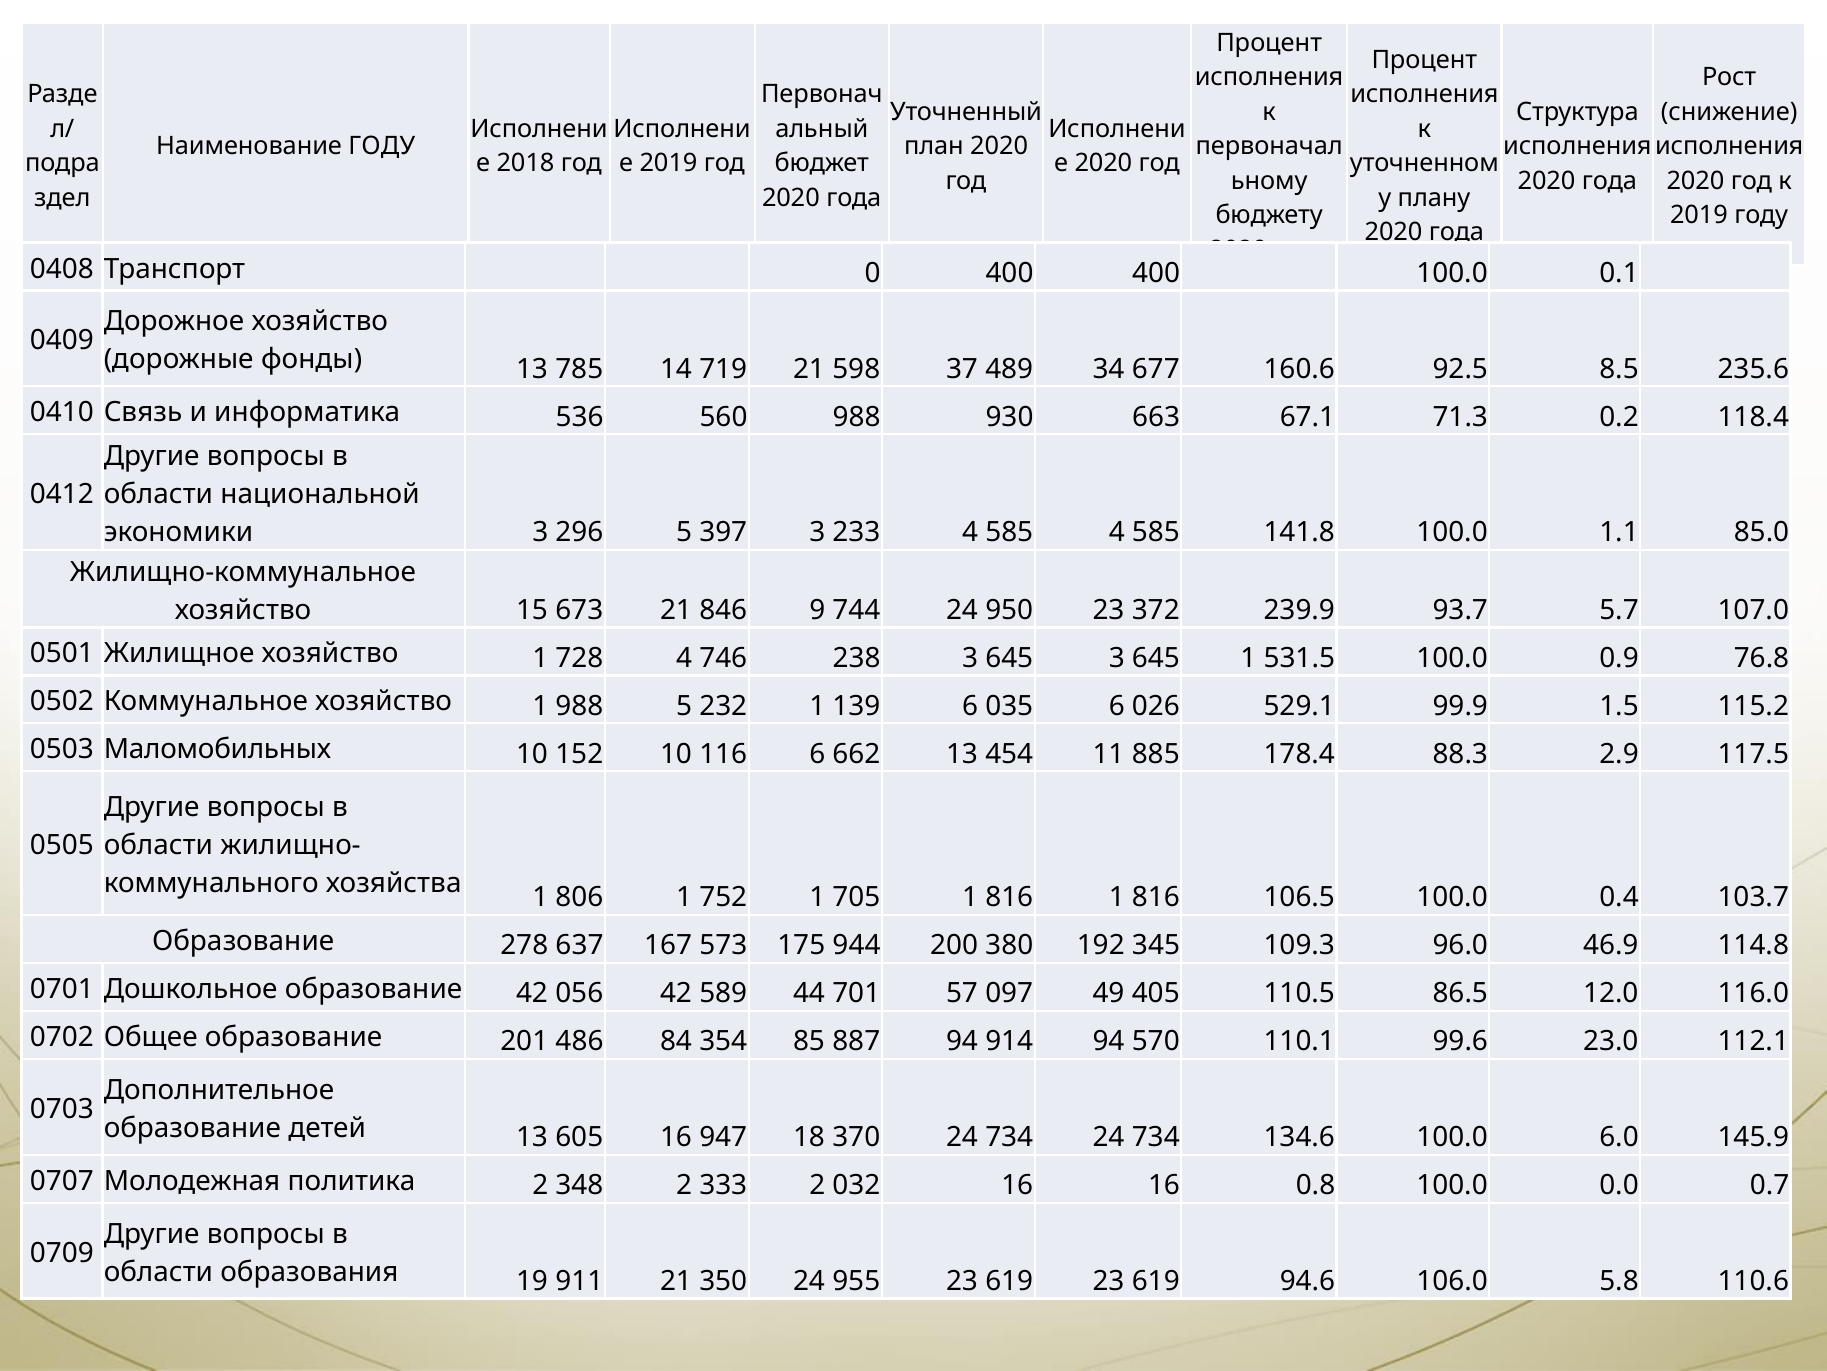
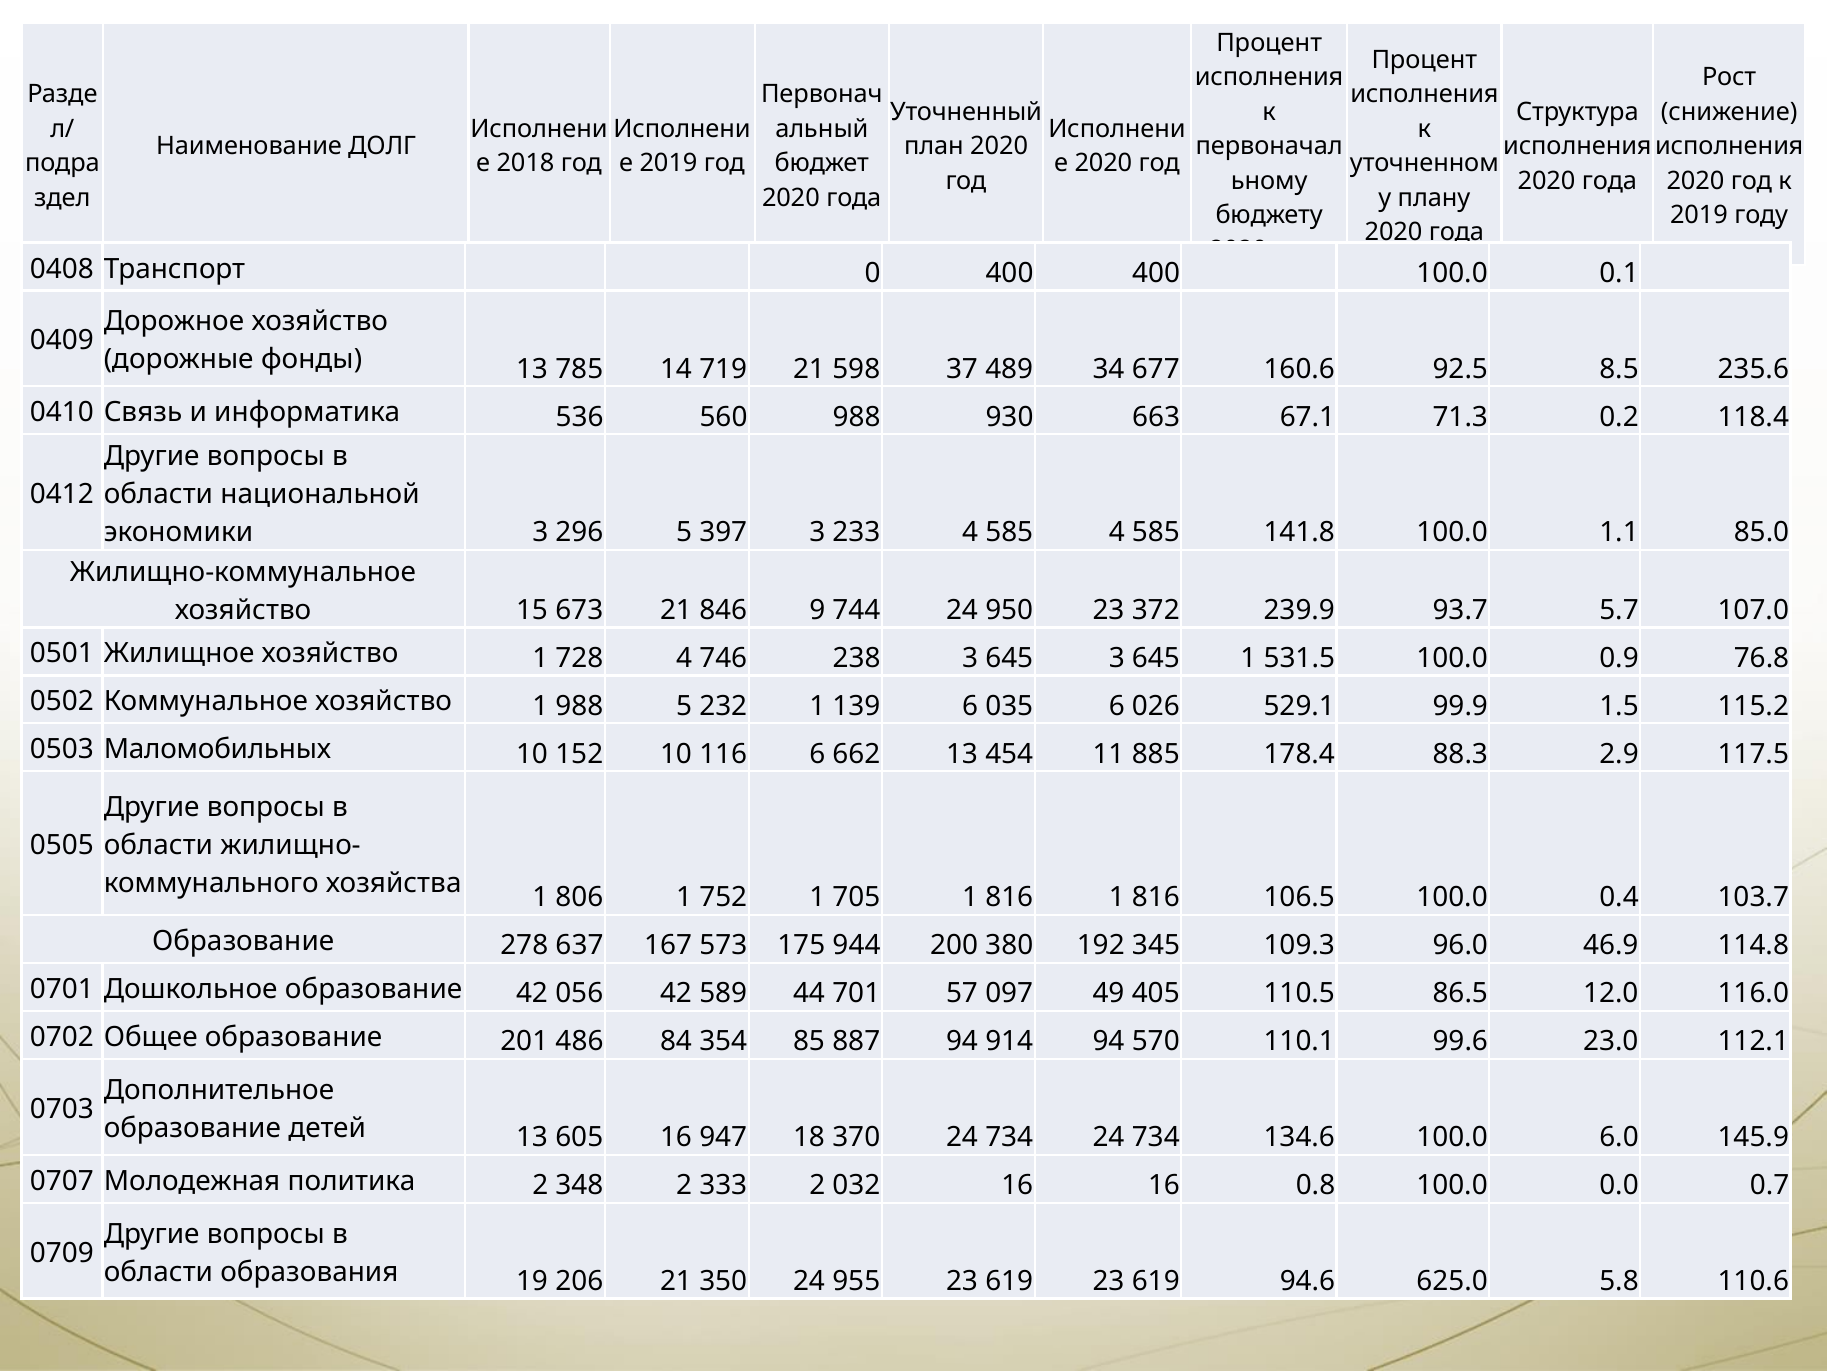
Наименование ГОДУ: ГОДУ -> ДОЛГ
911: 911 -> 206
106.0: 106.0 -> 625.0
